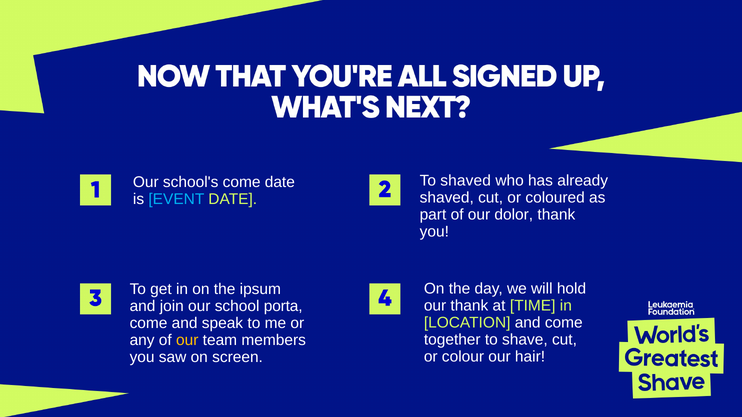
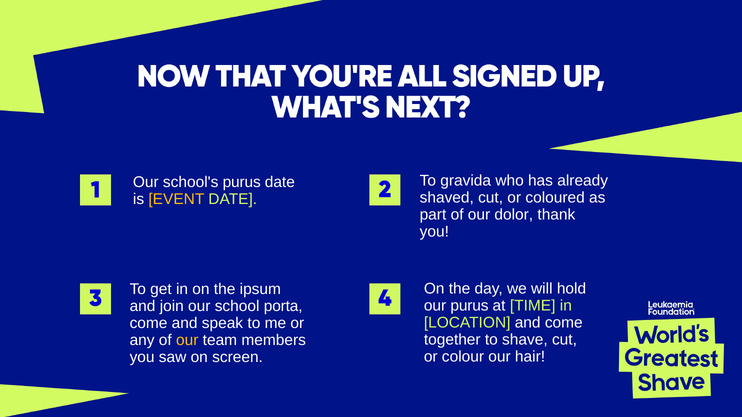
To shaved: shaved -> gravida
school's come: come -> purus
EVENT colour: light blue -> yellow
our thank: thank -> purus
